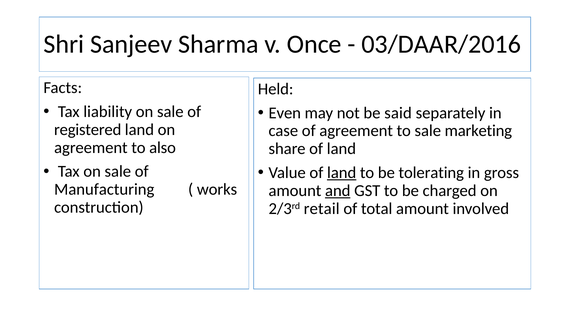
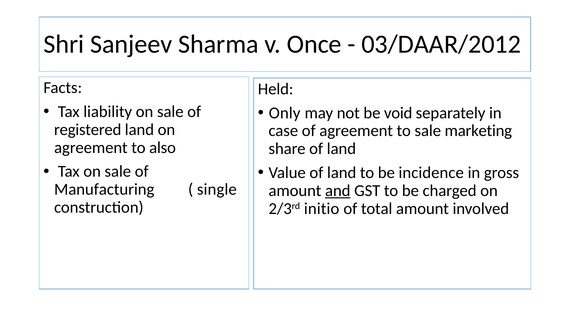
03/DAAR/2016: 03/DAAR/2016 -> 03/DAAR/2012
Even: Even -> Only
said: said -> void
land at (342, 172) underline: present -> none
tolerating: tolerating -> incidence
works: works -> single
retail: retail -> initio
